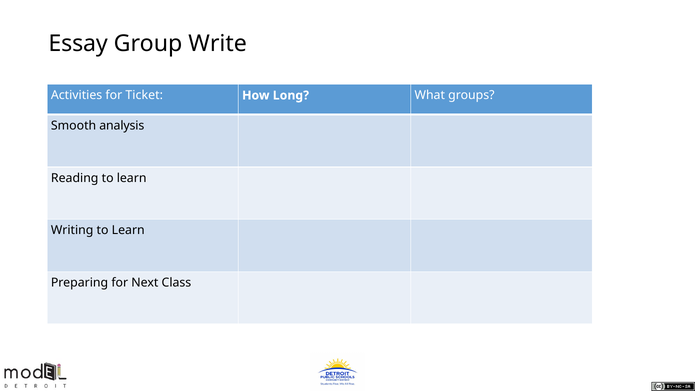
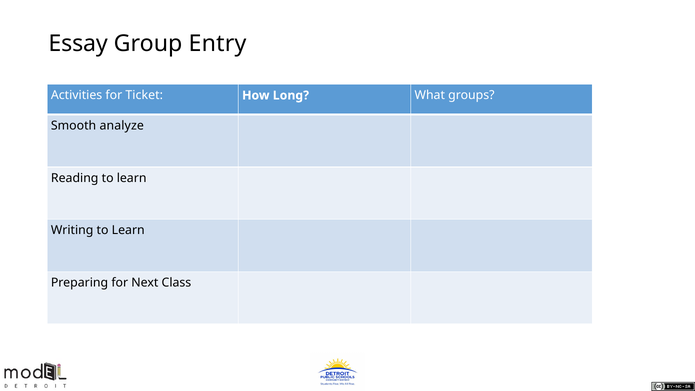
Write: Write -> Entry
analysis: analysis -> analyze
